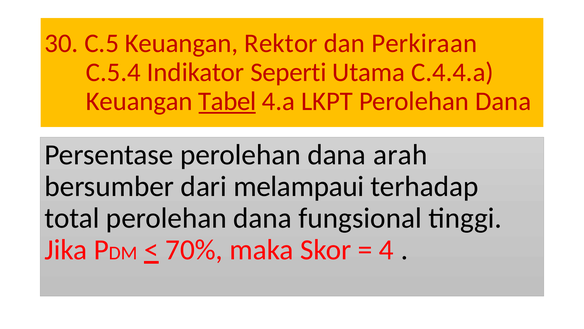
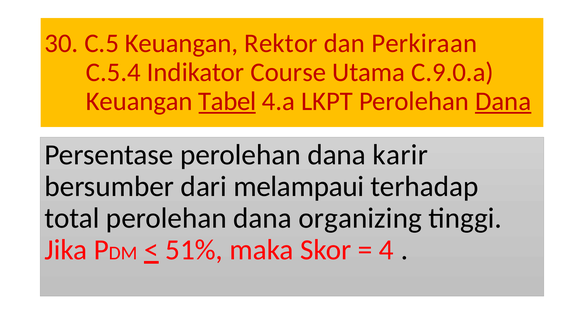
Seperti: Seperti -> Course
C.4.4.a: C.4.4.a -> C.9.0.a
Dana at (503, 101) underline: none -> present
arah: arah -> karir
fungsional: fungsional -> organizing
70%: 70% -> 51%
